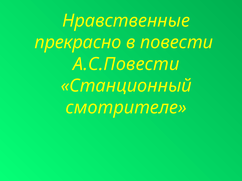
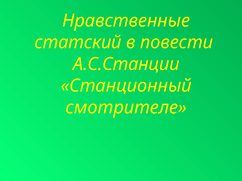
прекрасно: прекрасно -> статский
А.С.Повести: А.С.Повести -> А.С.Станции
